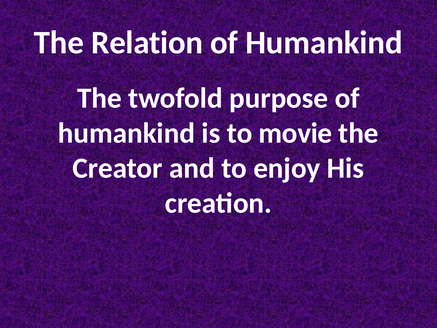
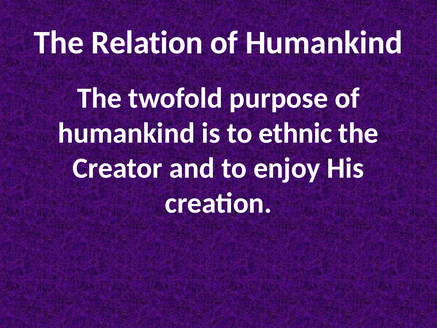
movie: movie -> ethnic
